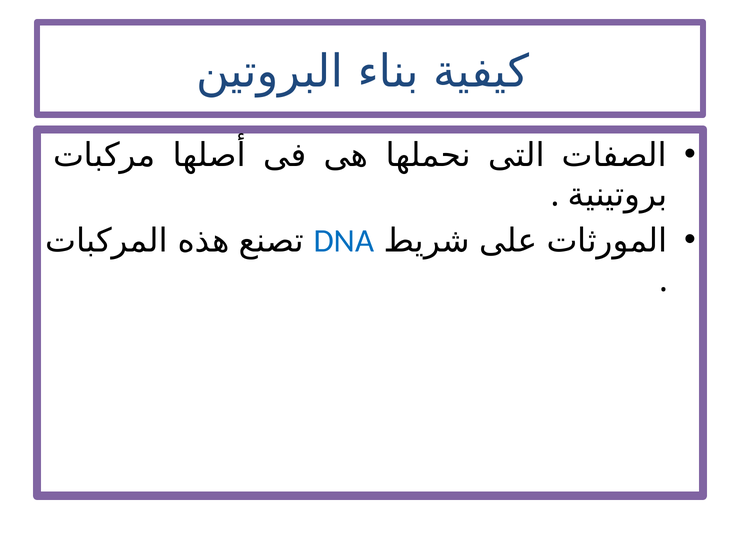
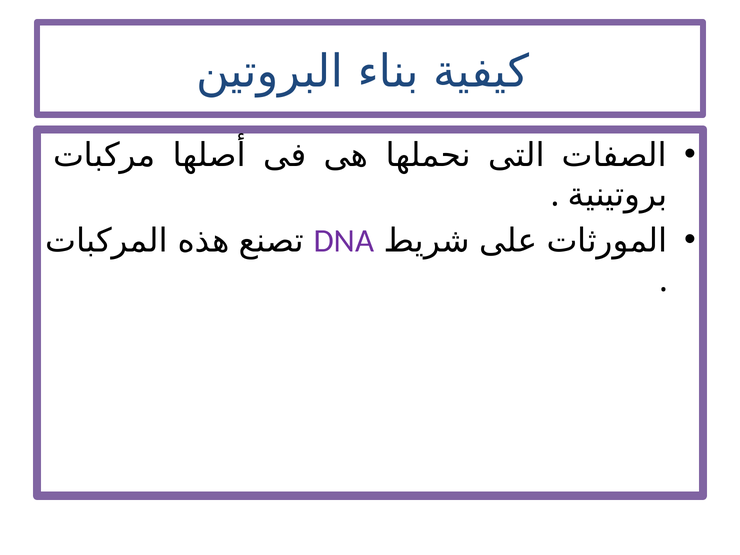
DNA colour: blue -> purple
